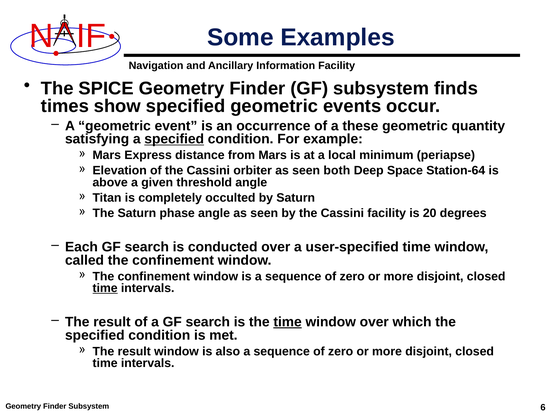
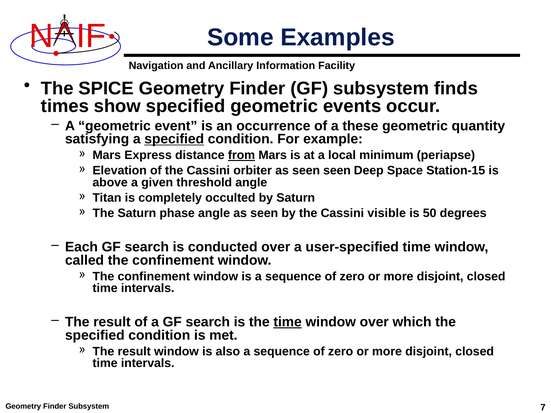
from underline: none -> present
seen both: both -> seen
Station-64: Station-64 -> Station-15
Cassini facility: facility -> visible
20: 20 -> 50
time at (105, 288) underline: present -> none
6: 6 -> 7
